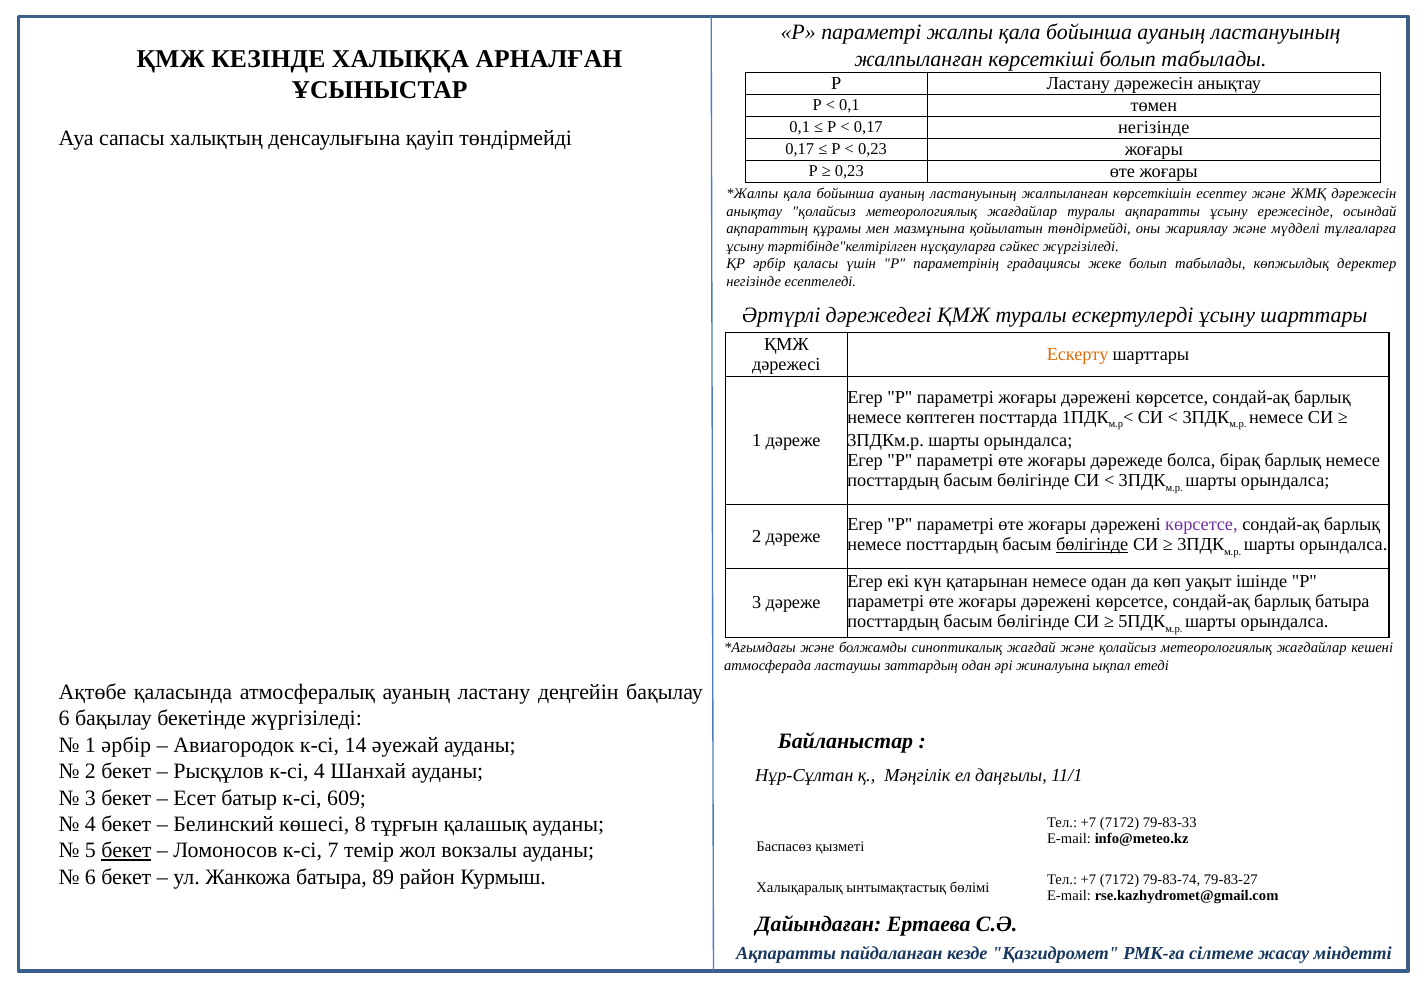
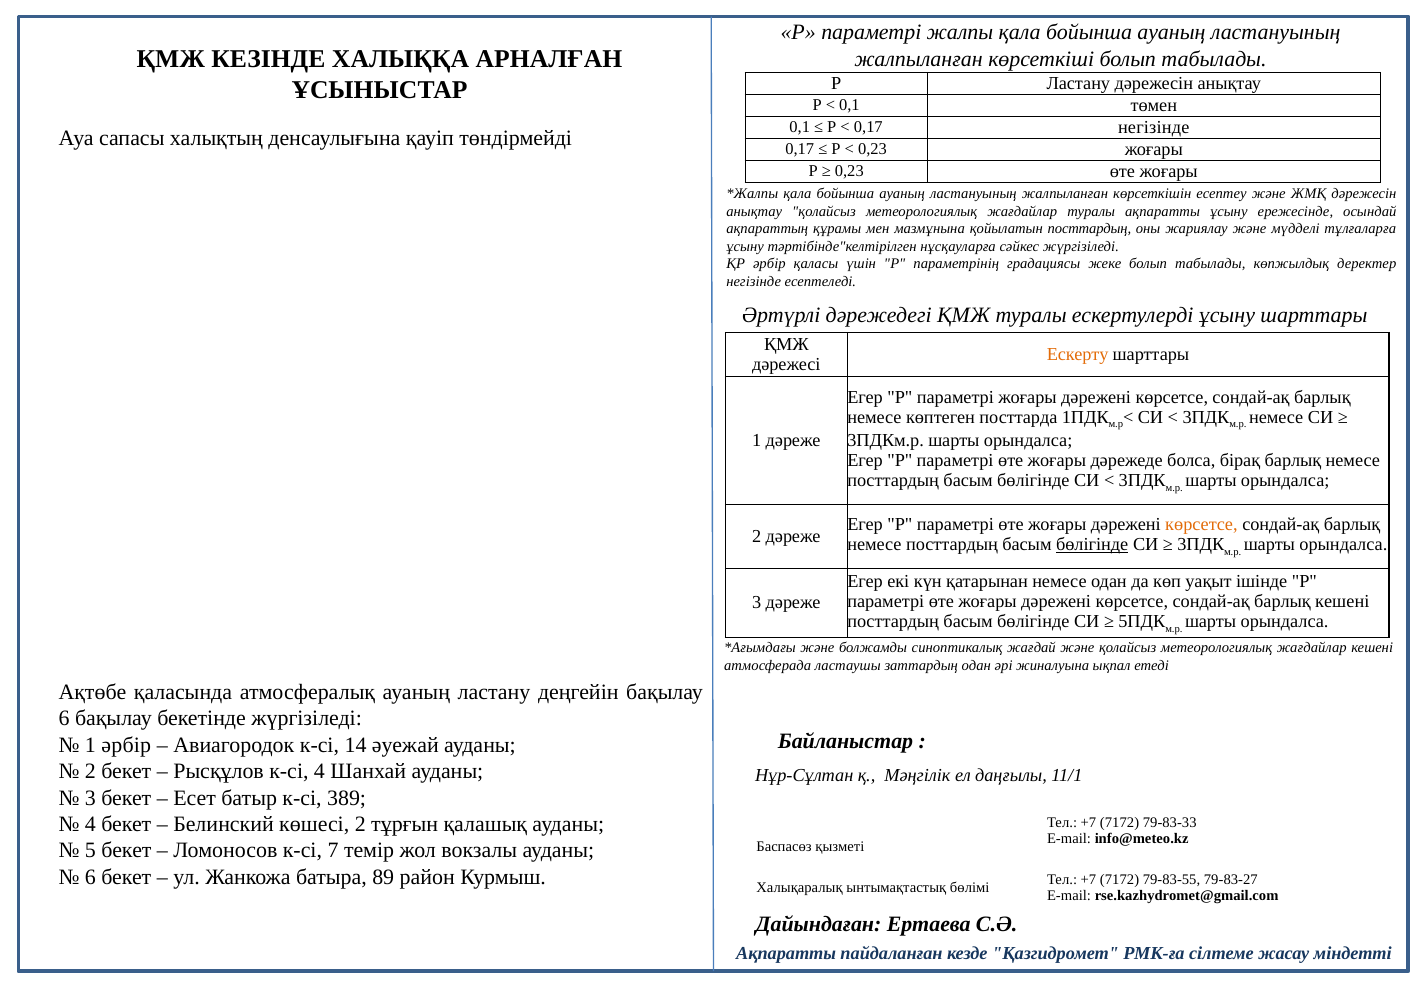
қойылатын төндірмейді: төндірмейді -> посттардың
көрсетсе at (1201, 525) colour: purple -> orange
барлық батыра: батыра -> кешені
609: 609 -> 389
көшесі 8: 8 -> 2
бекет at (126, 850) underline: present -> none
79-83-74: 79-83-74 -> 79-83-55
